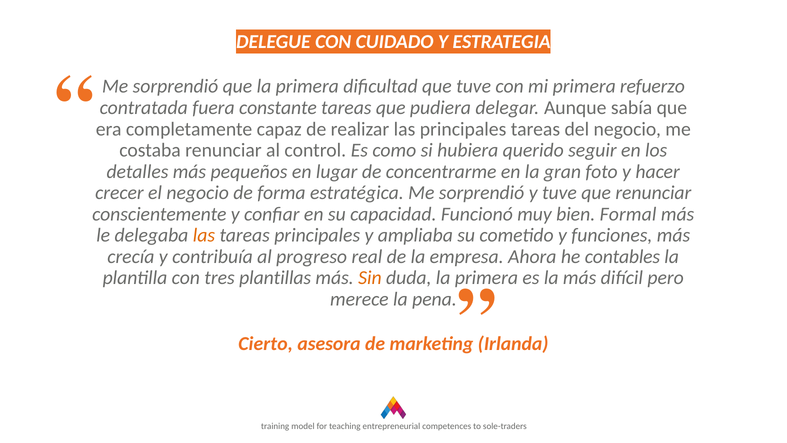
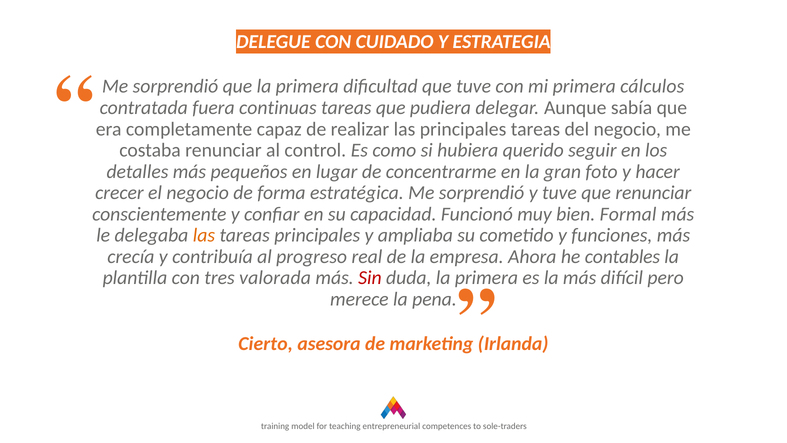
refuerzo: refuerzo -> cálculos
constante: constante -> continuas
plantillas: plantillas -> valorada
Sin colour: orange -> red
